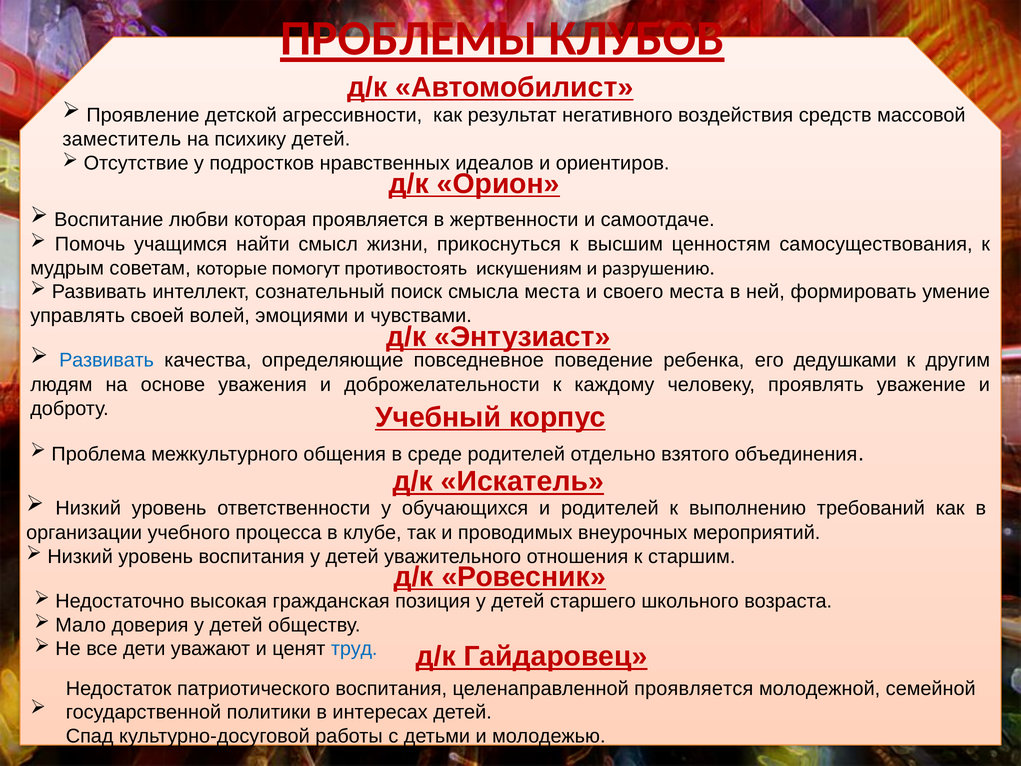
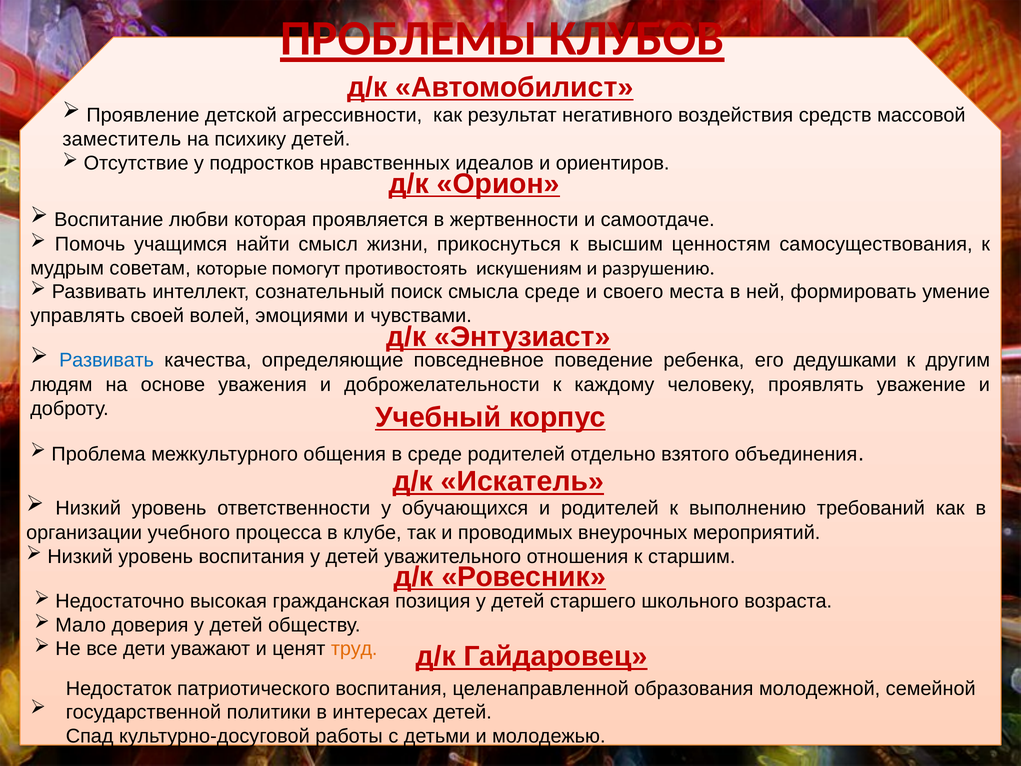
смысла места: места -> среде
труд colour: blue -> orange
целенаправленной проявляется: проявляется -> образования
